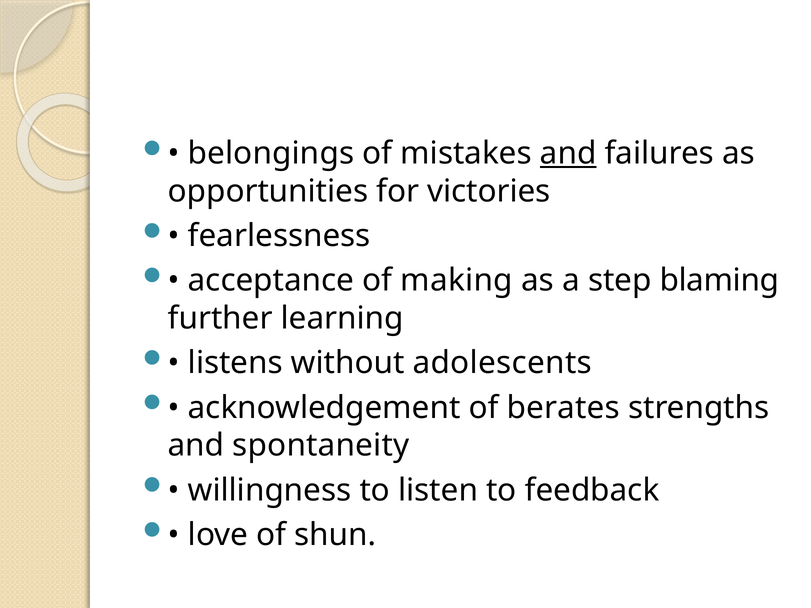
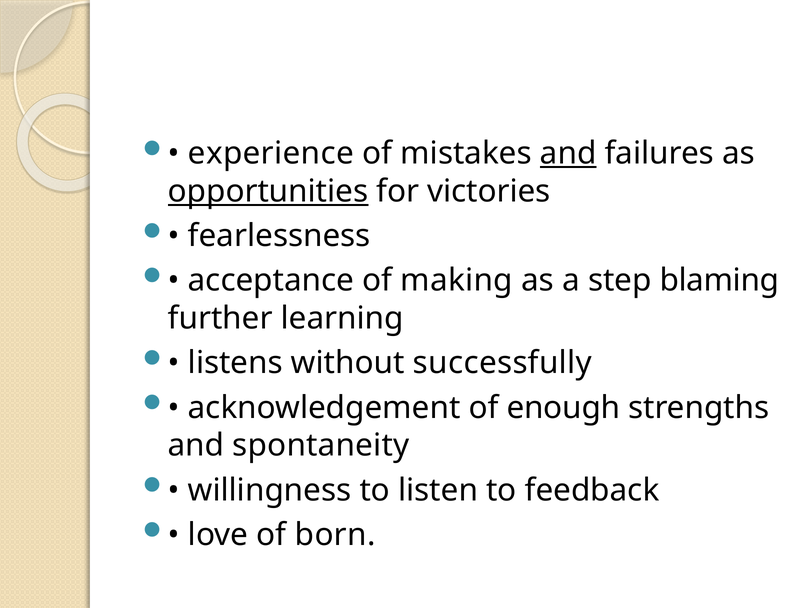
belongings: belongings -> experience
opportunities underline: none -> present
adolescents: adolescents -> successfully
berates: berates -> enough
shun: shun -> born
